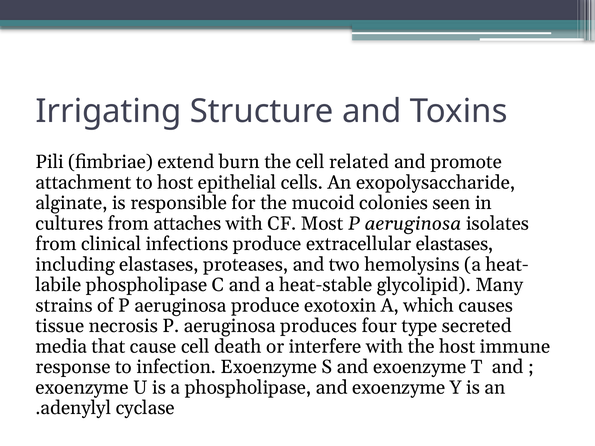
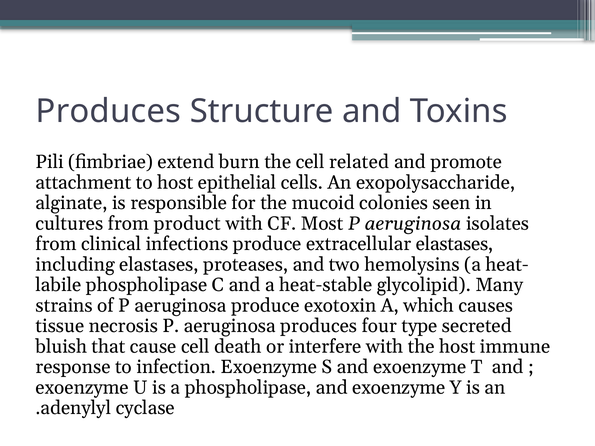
Irrigating at (108, 111): Irrigating -> Produces
attaches: attaches -> product
media: media -> bluish
